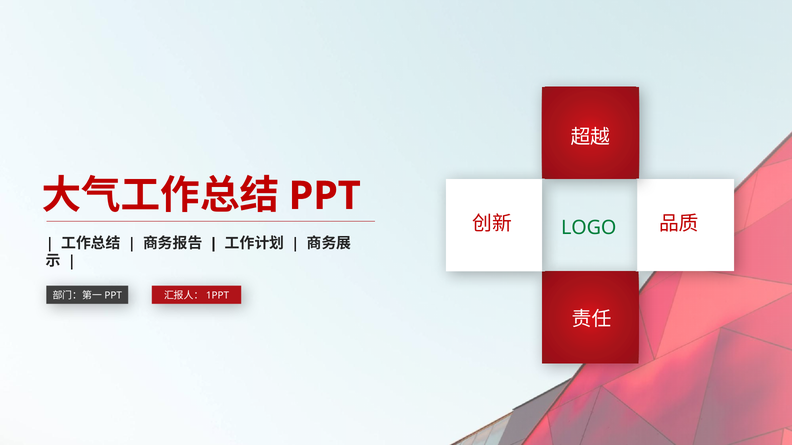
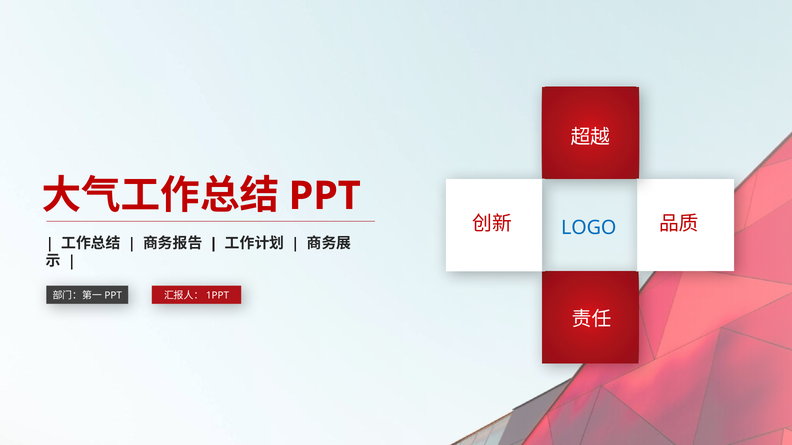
LOGO colour: green -> blue
